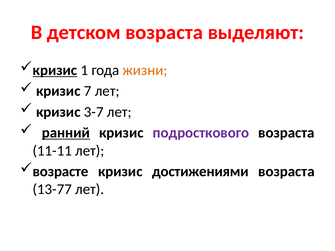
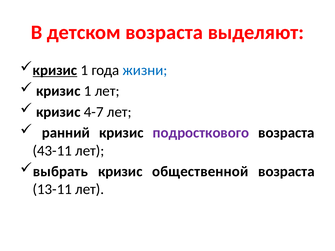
жизни colour: orange -> blue
7 at (88, 91): 7 -> 1
3-7: 3-7 -> 4-7
ранний underline: present -> none
11-11: 11-11 -> 43-11
возрасте: возрасте -> выбрать
достижениями: достижениями -> общественной
13-77: 13-77 -> 13-11
